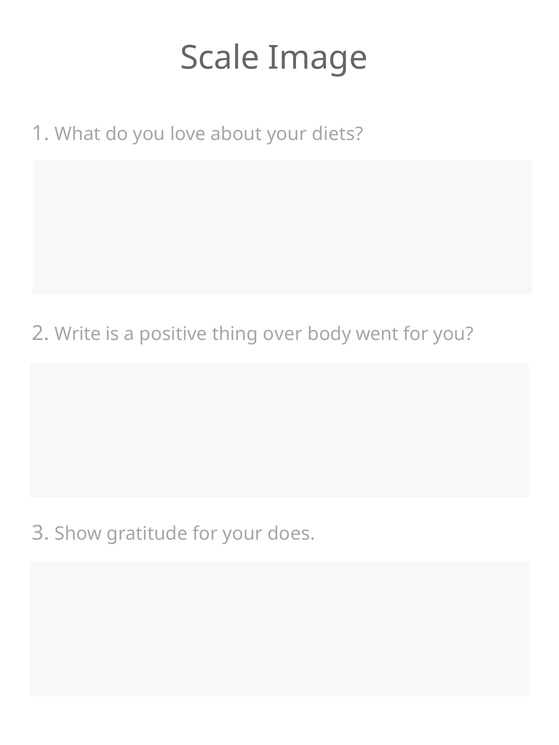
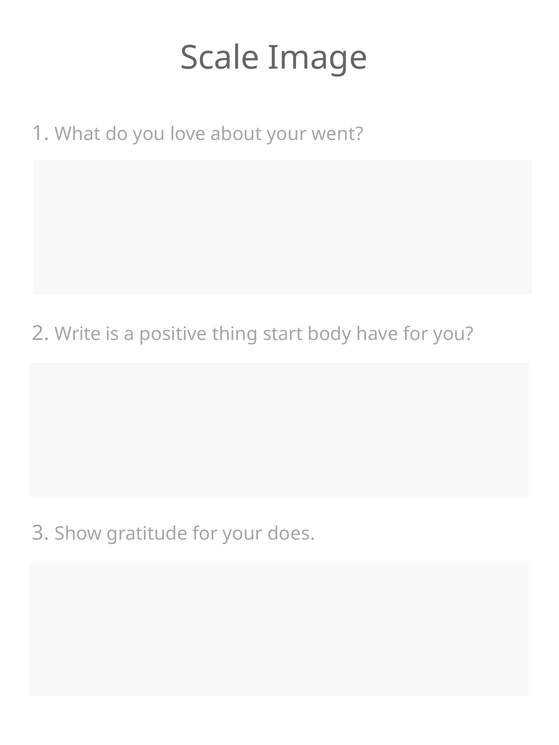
diets: diets -> went
over: over -> start
went: went -> have
